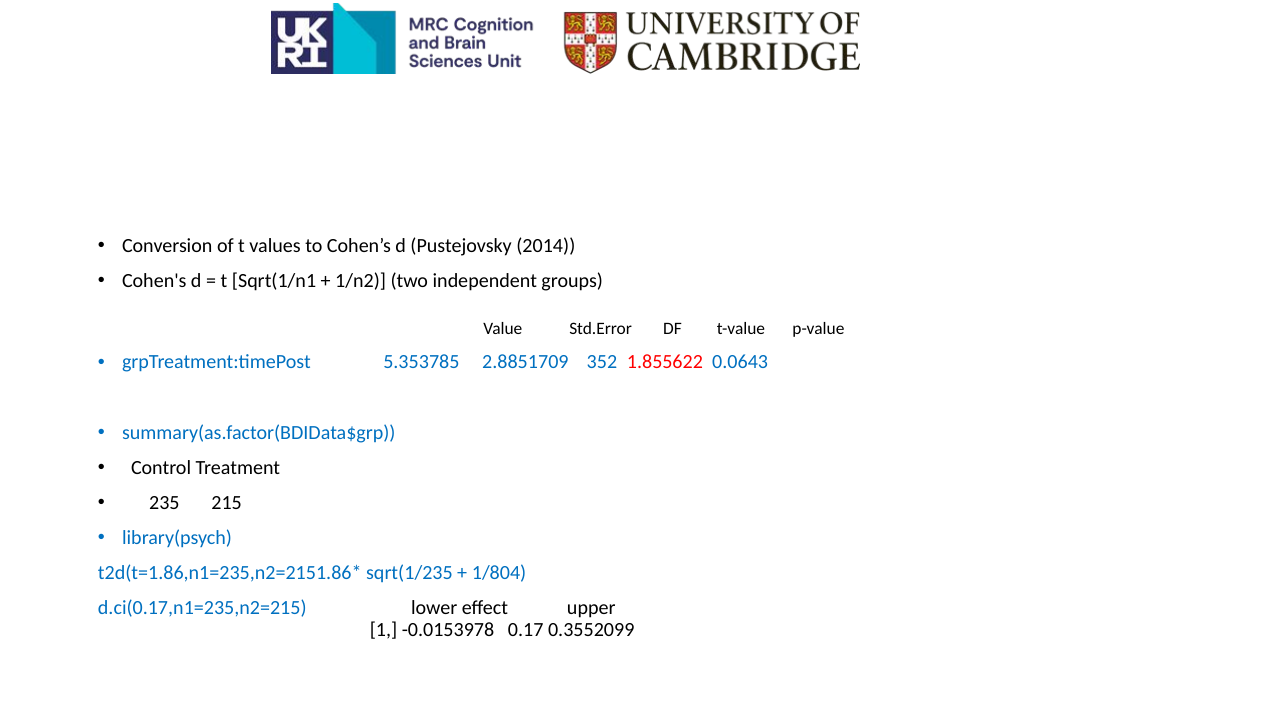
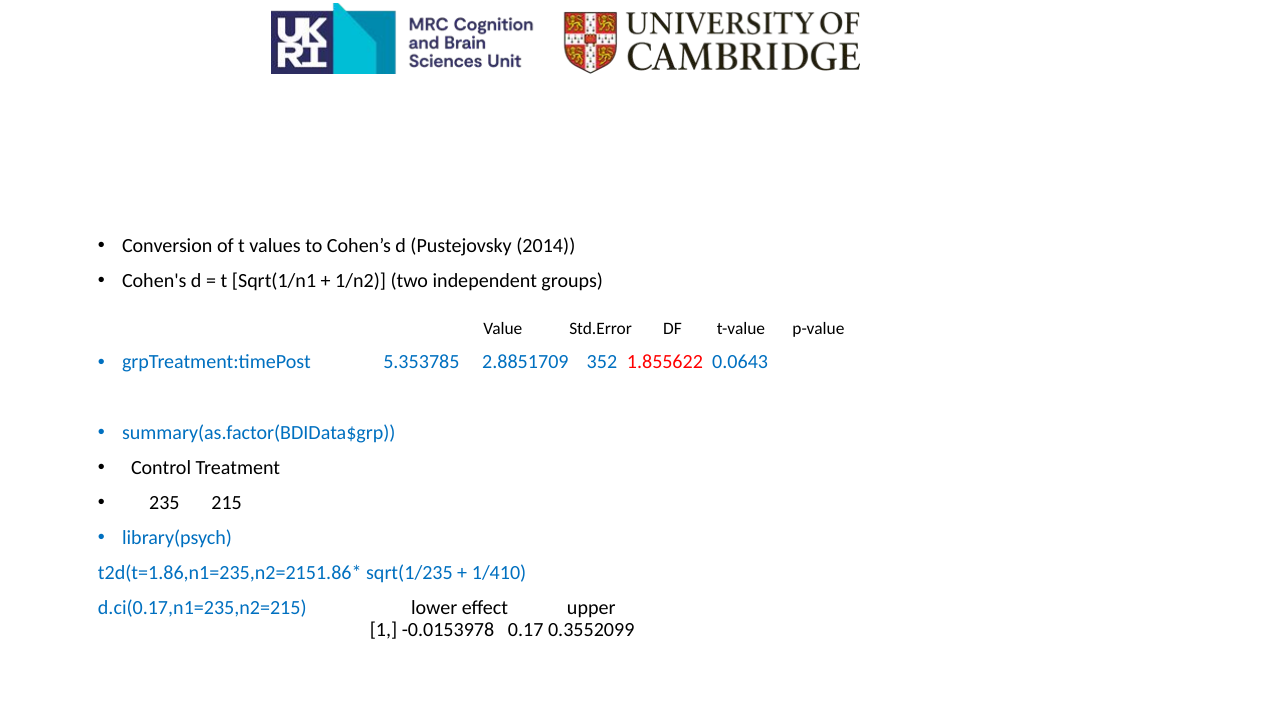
1/804: 1/804 -> 1/410
